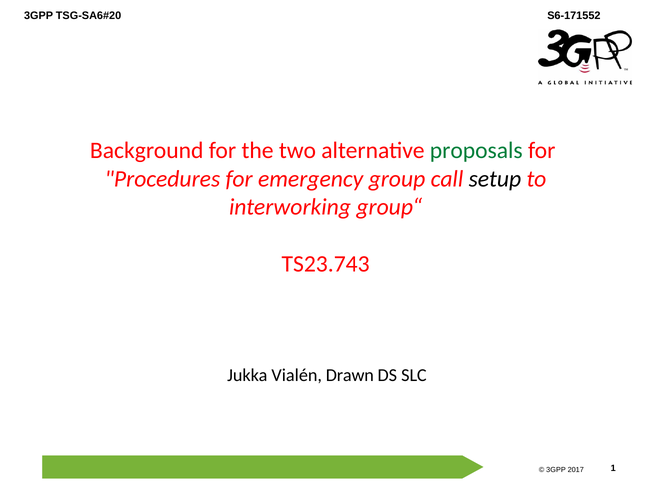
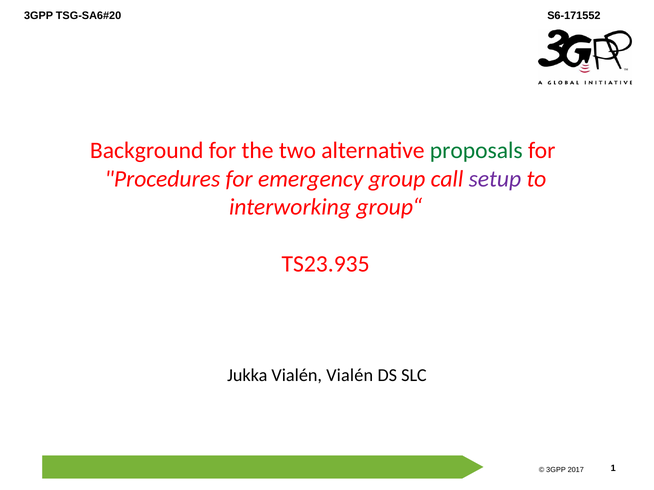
setup colour: black -> purple
TS23.743: TS23.743 -> TS23.935
Vialén Drawn: Drawn -> Vialén
